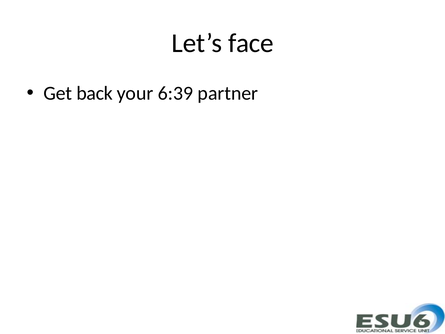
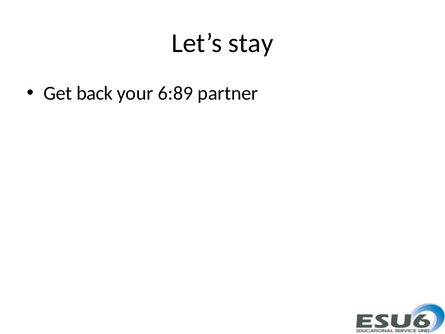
face: face -> stay
6:39: 6:39 -> 6:89
